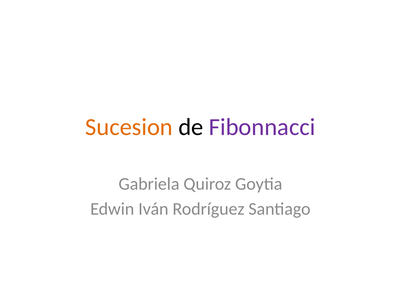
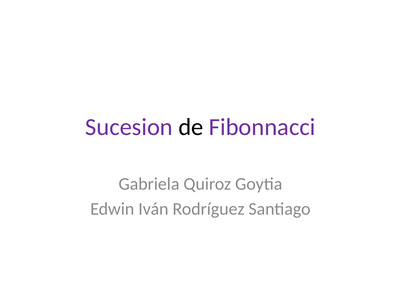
Sucesion colour: orange -> purple
